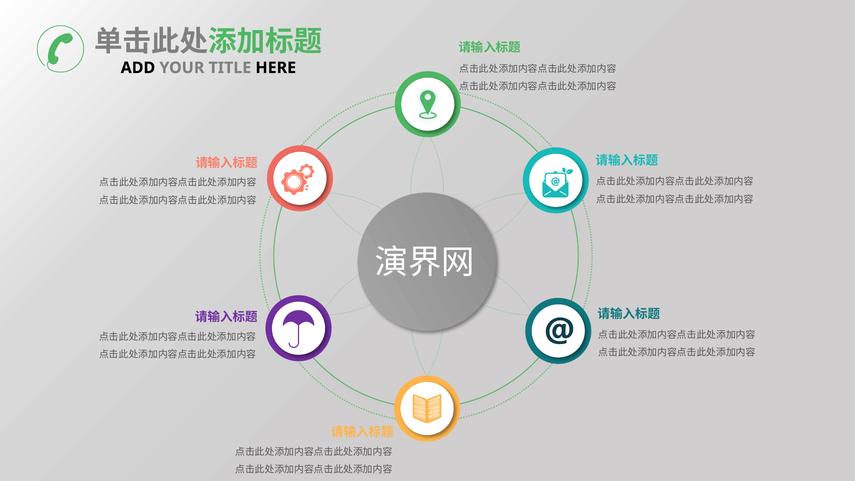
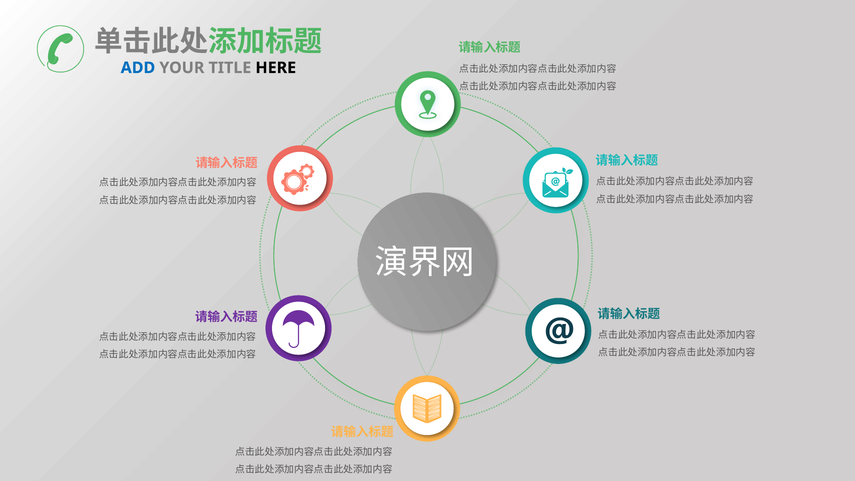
ADD colour: black -> blue
